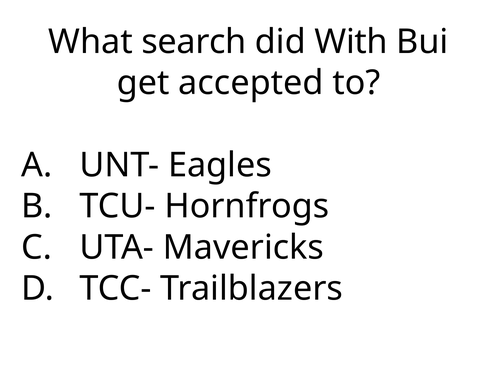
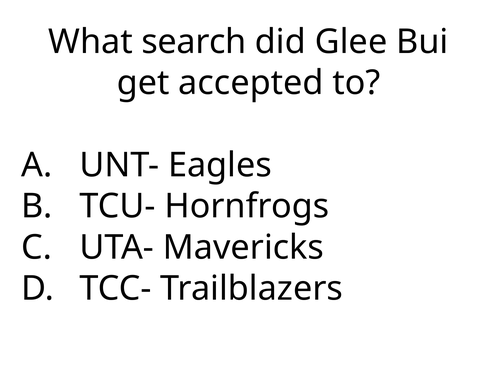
With: With -> Glee
